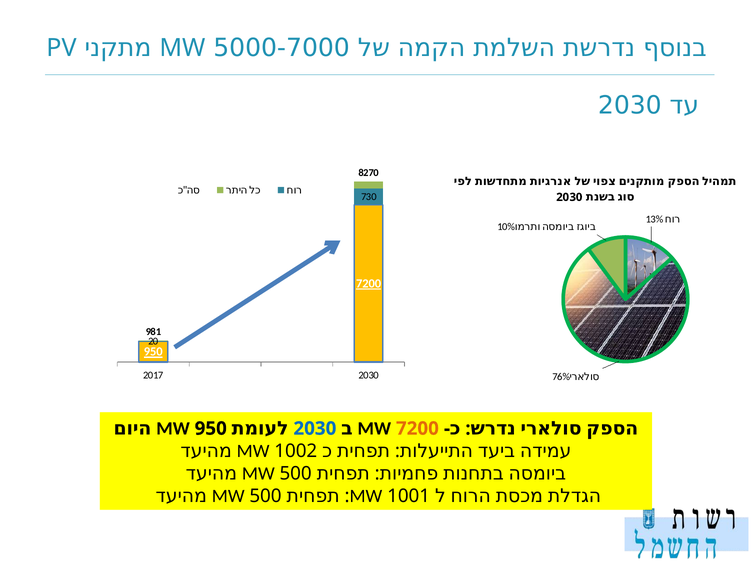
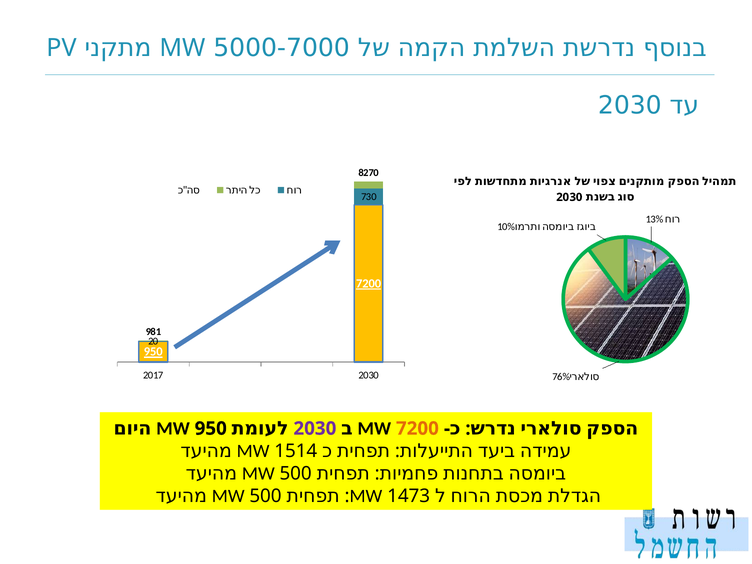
2030 at (315, 429) colour: blue -> purple
1002: 1002 -> 1514
1001: 1001 -> 1473
